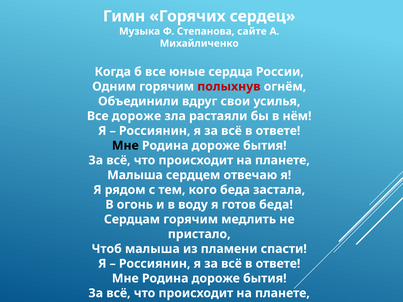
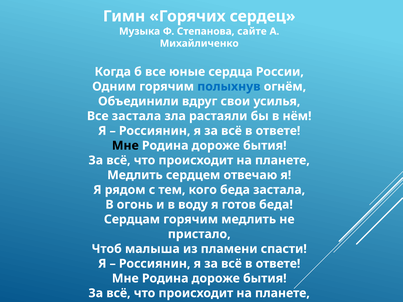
полыхнув colour: red -> blue
Все дороже: дороже -> застала
Малыша at (135, 175): Малыша -> Медлить
